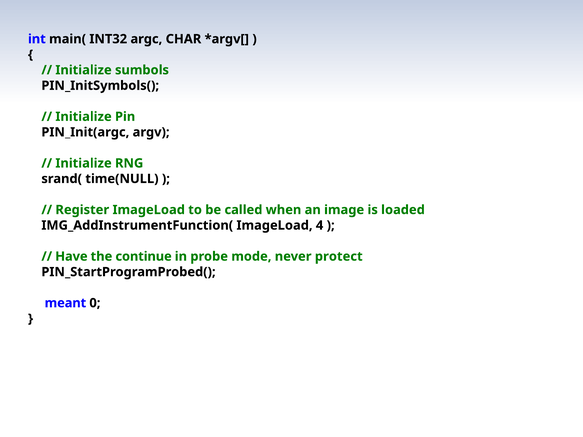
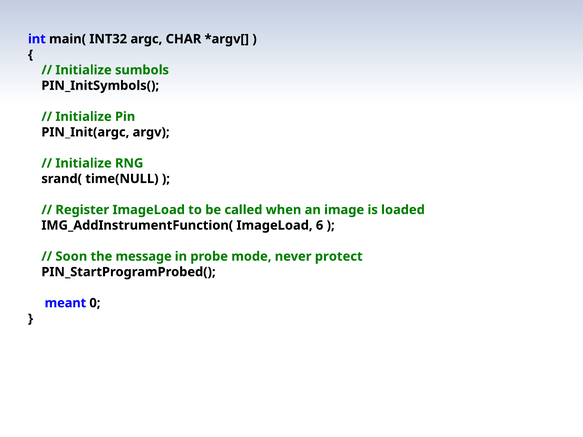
4: 4 -> 6
Have: Have -> Soon
continue: continue -> message
